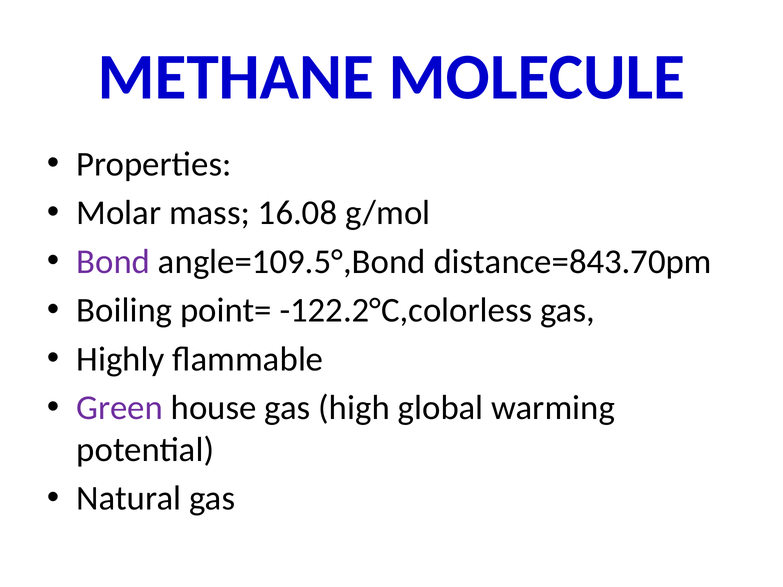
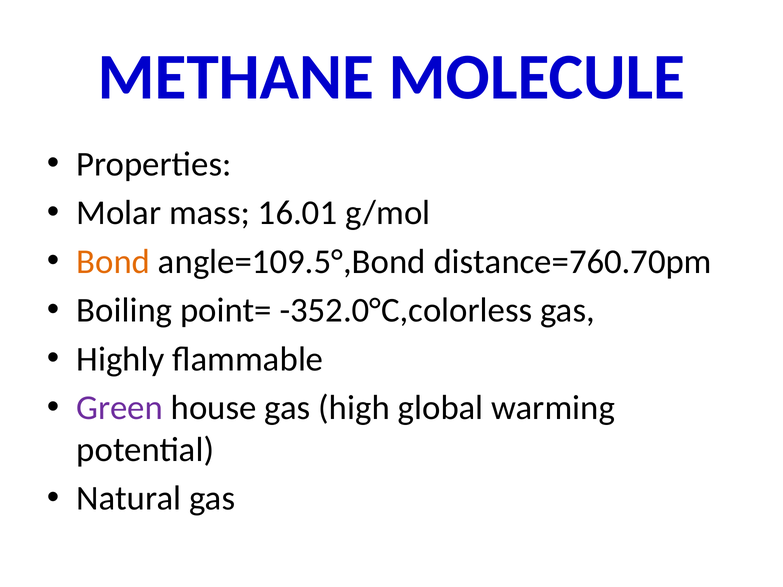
16.08: 16.08 -> 16.01
Bond colour: purple -> orange
distance=843.70pm: distance=843.70pm -> distance=760.70pm
-122.2°C,colorless: -122.2°C,colorless -> -352.0°C,colorless
